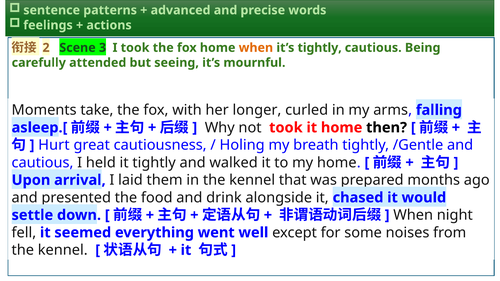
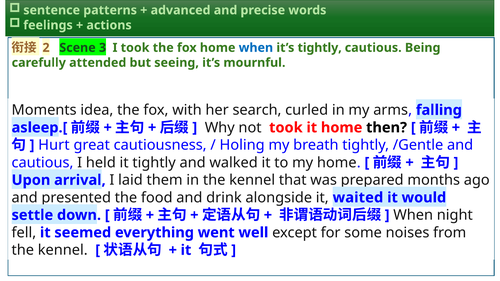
when at (256, 48) colour: orange -> blue
take: take -> idea
longer: longer -> search
chased: chased -> waited
